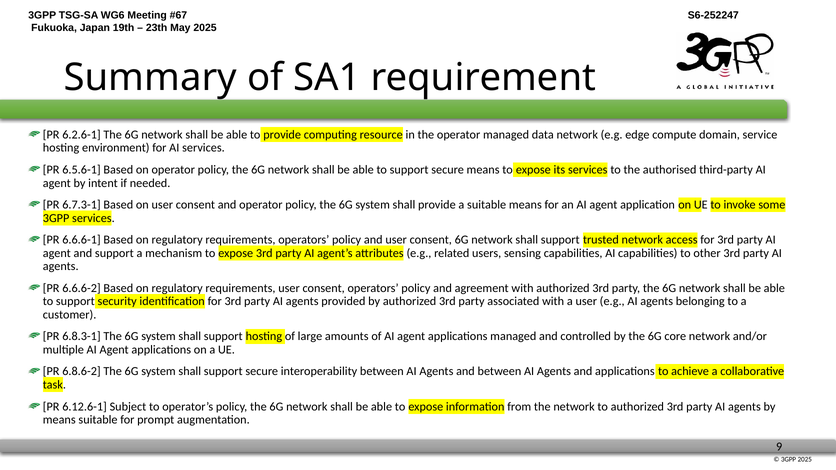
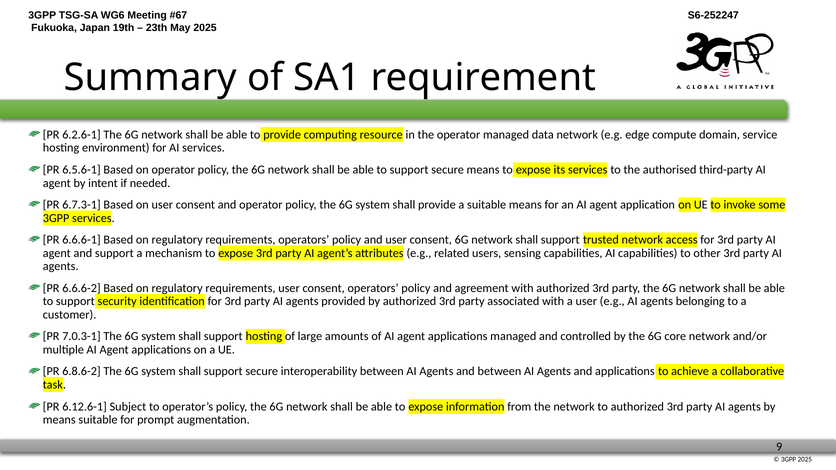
6.8.3-1: 6.8.3-1 -> 7.0.3-1
